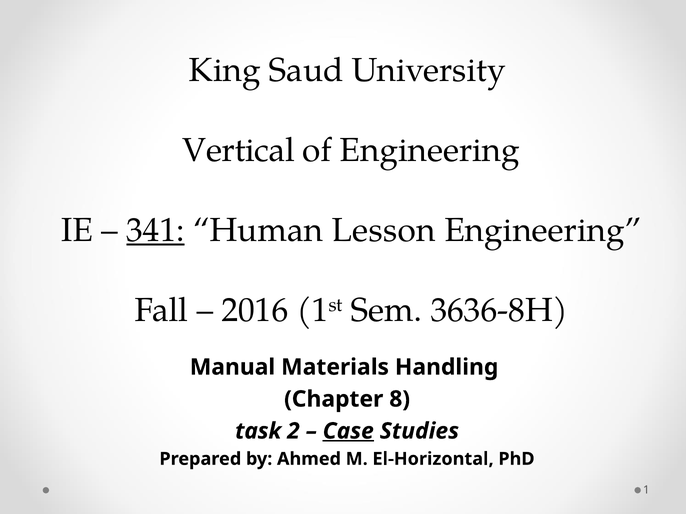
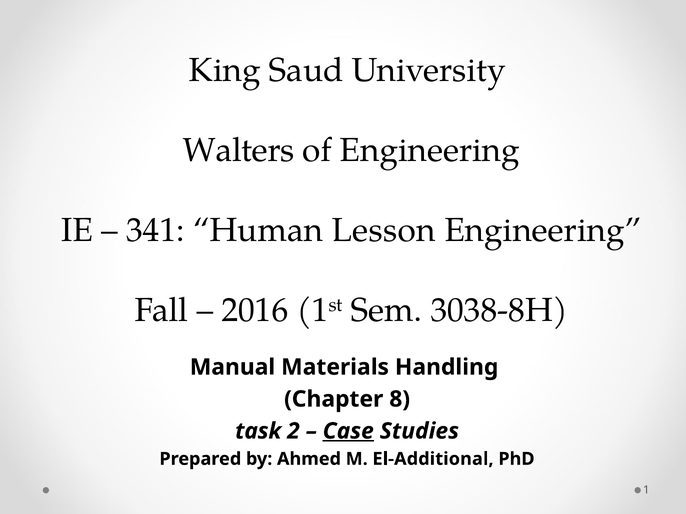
Vertical: Vertical -> Walters
341 underline: present -> none
3636-8H: 3636-8H -> 3038-8H
El-Horizontal: El-Horizontal -> El-Additional
